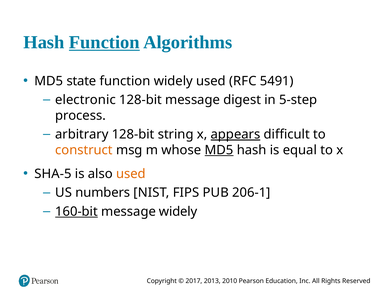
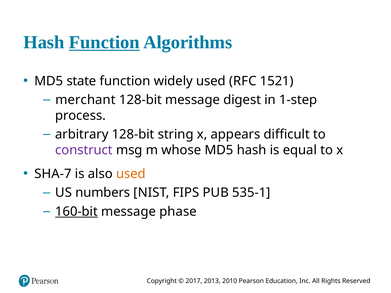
5491: 5491 -> 1521
electronic: electronic -> merchant
5-step: 5-step -> 1-step
appears underline: present -> none
construct colour: orange -> purple
MD5 at (219, 150) underline: present -> none
5: 5 -> 7
206-1: 206-1 -> 535-1
message widely: widely -> phase
